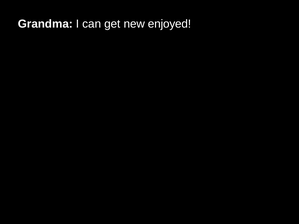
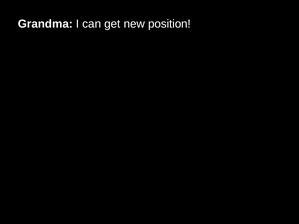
enjoyed: enjoyed -> position
